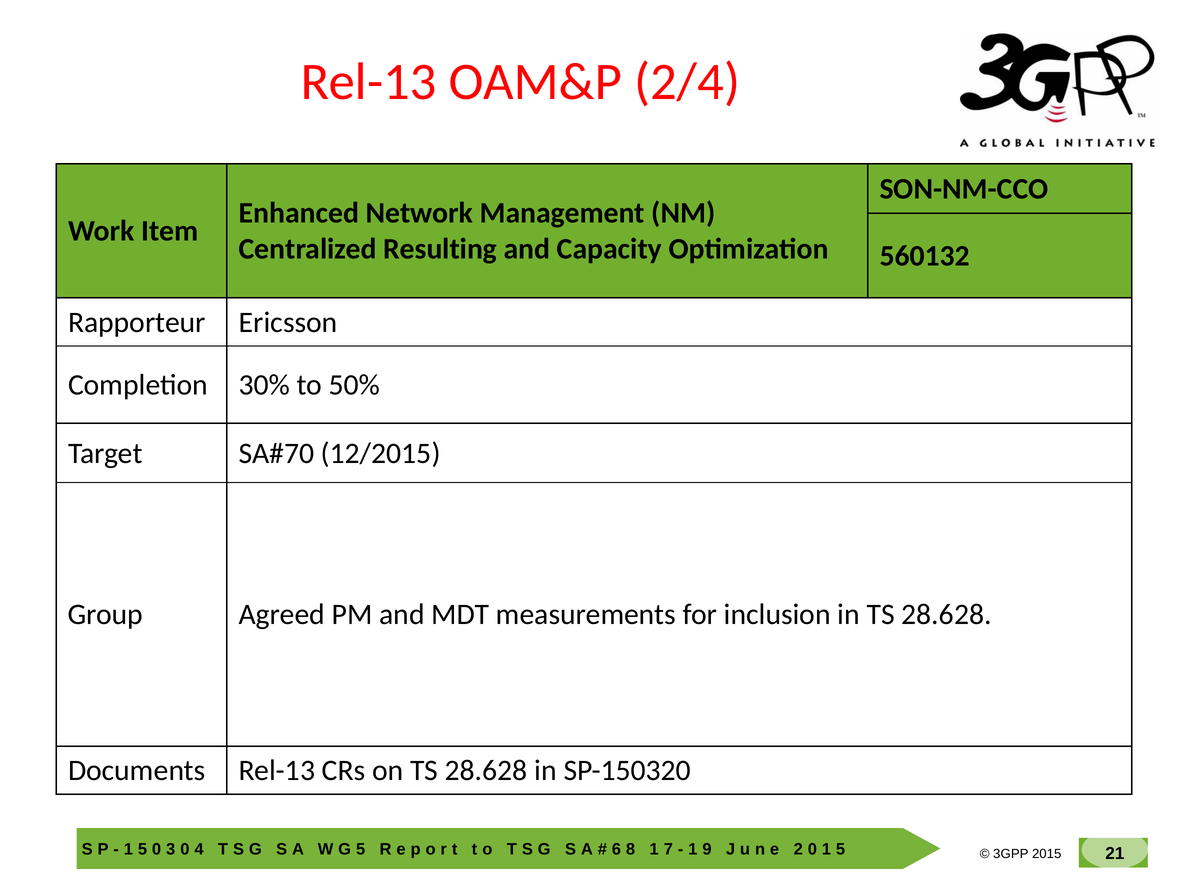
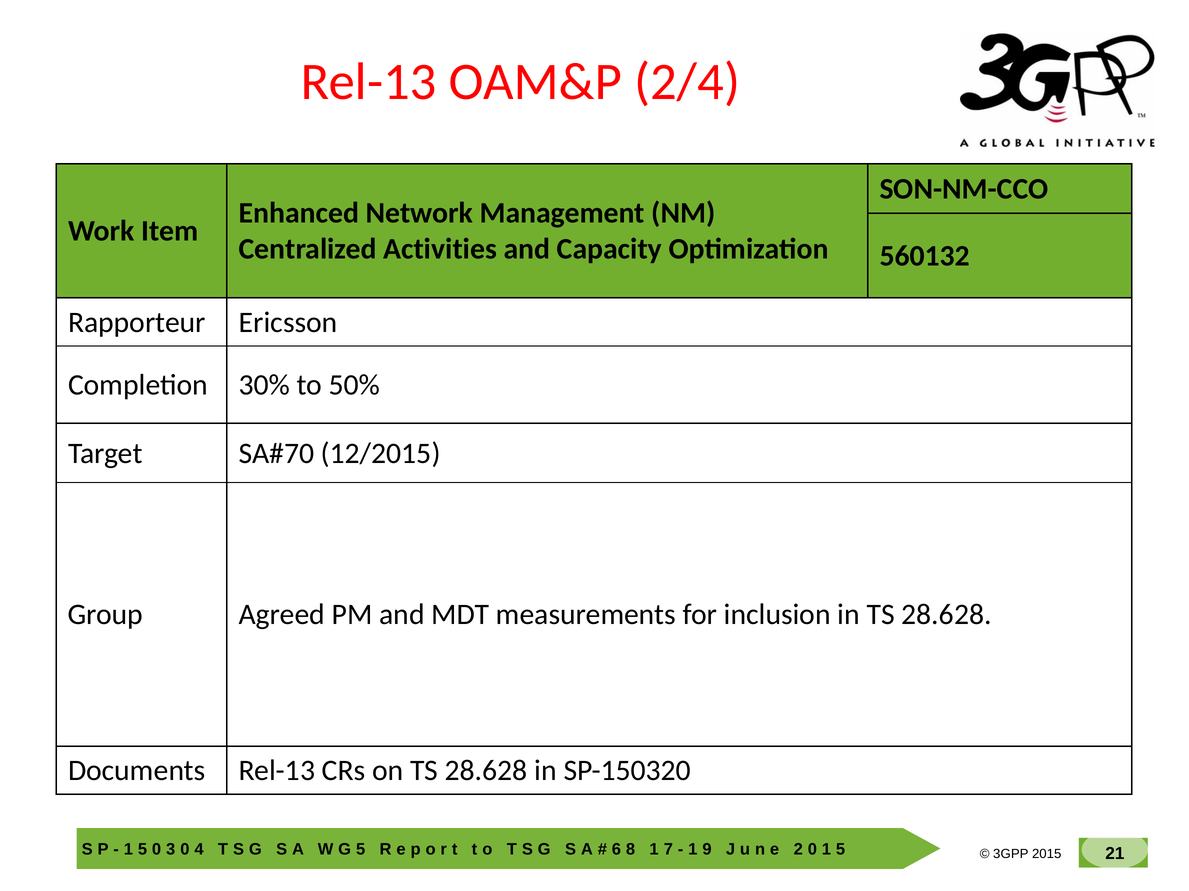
Resulting: Resulting -> Activities
